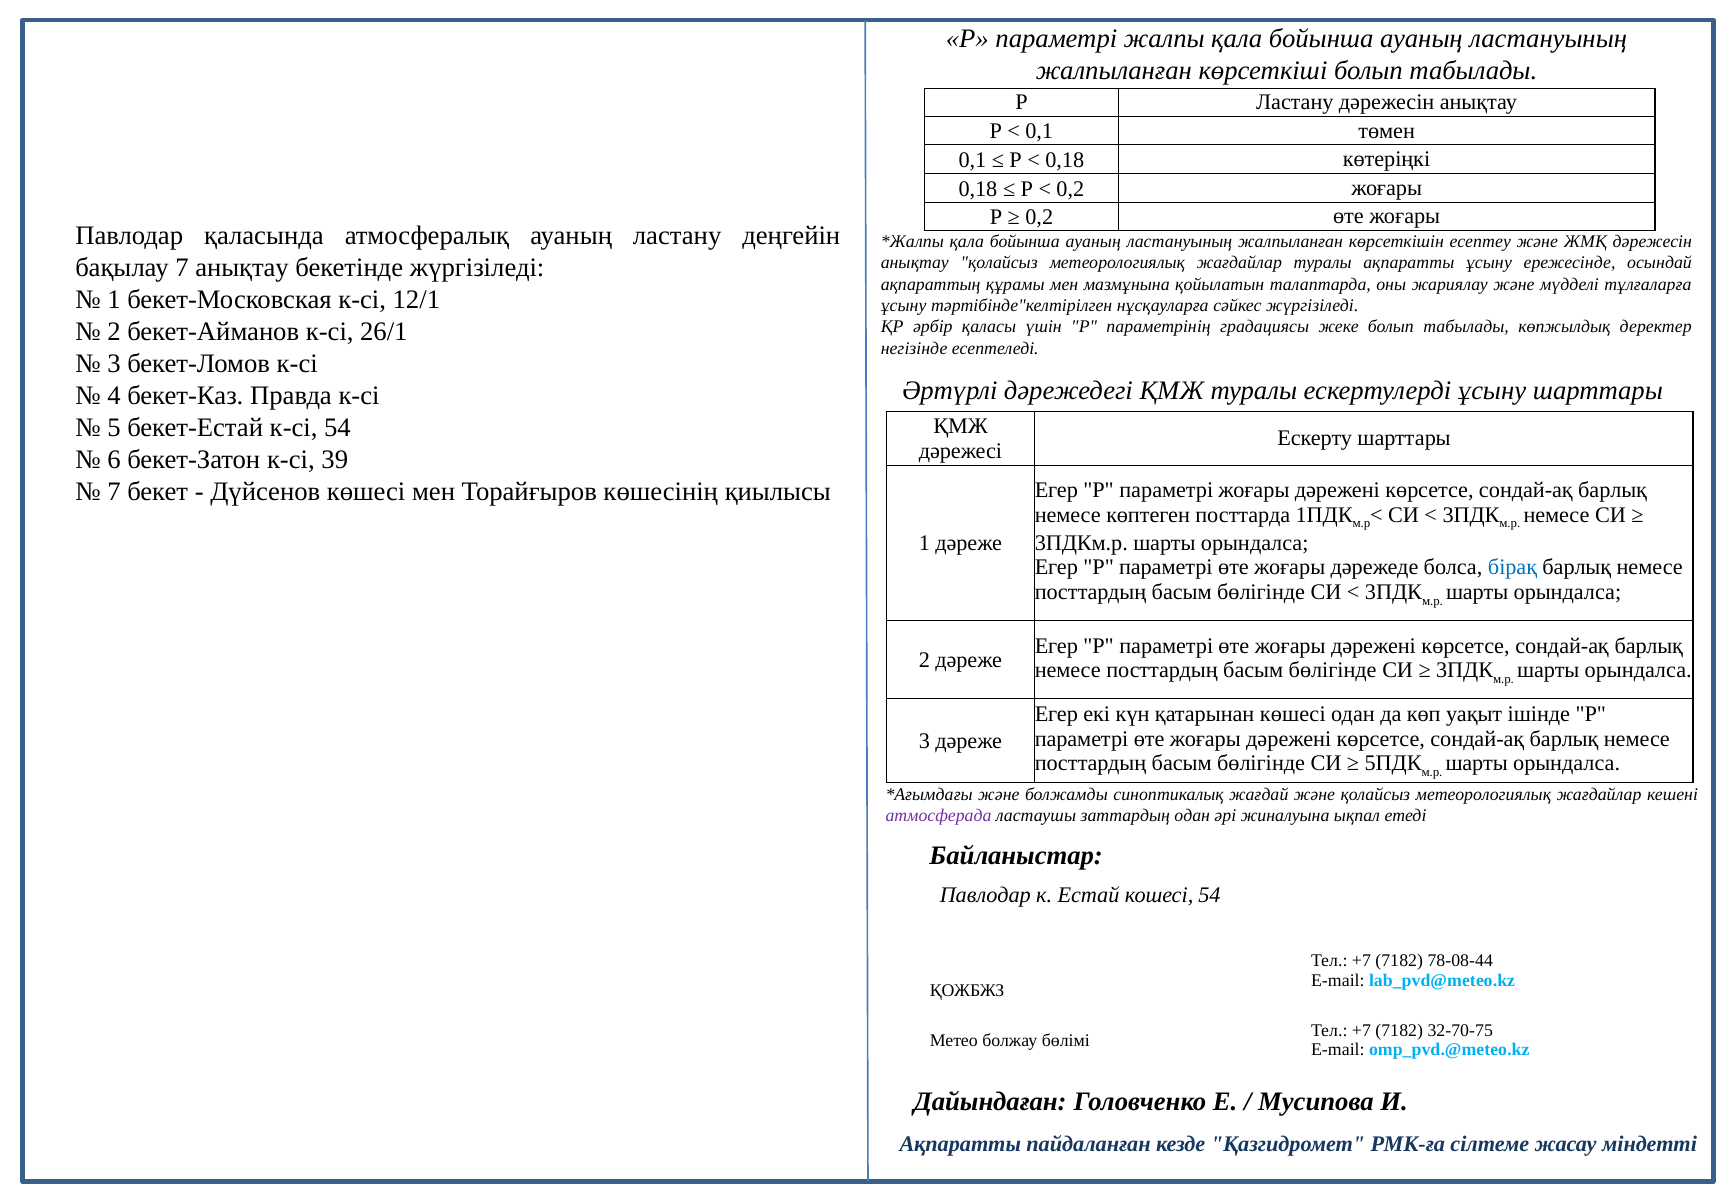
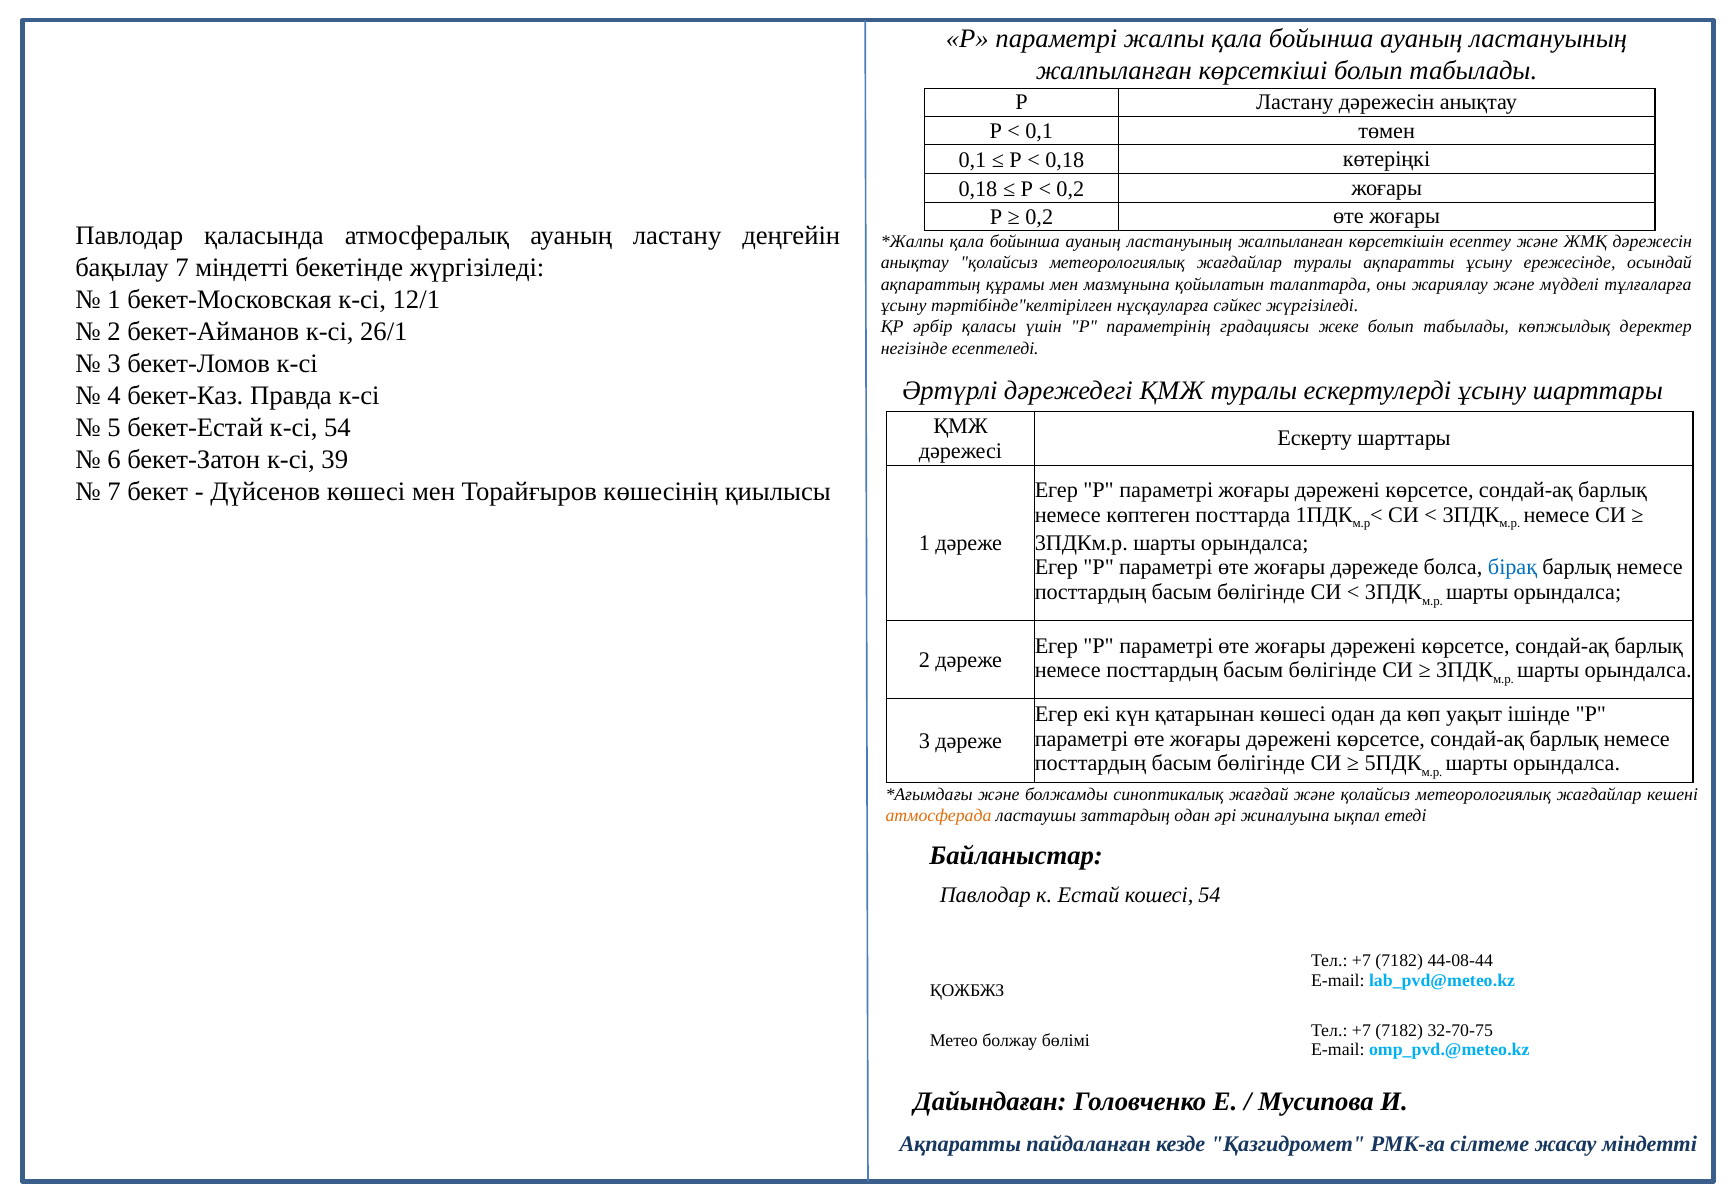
7 анықтау: анықтау -> міндетті
атмосферада colour: purple -> orange
78-08-44: 78-08-44 -> 44-08-44
